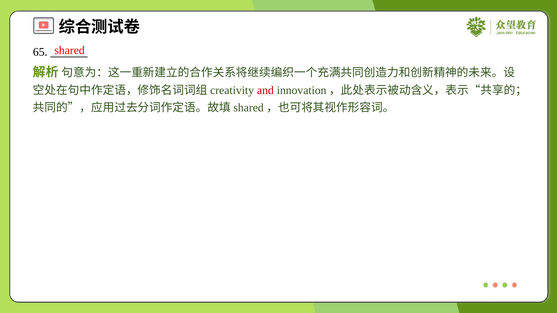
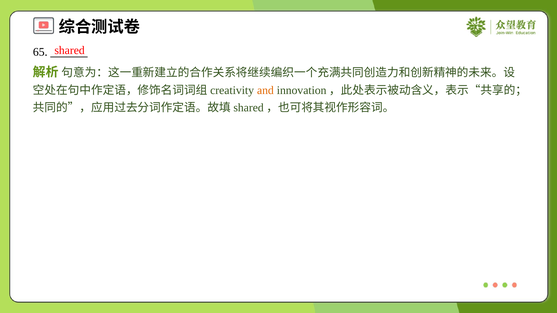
and colour: red -> orange
